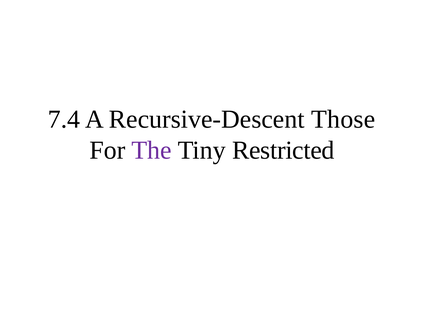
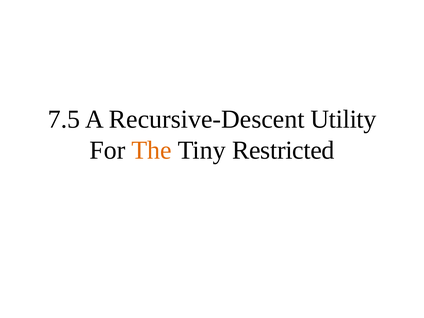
7.4: 7.4 -> 7.5
Those: Those -> Utility
The colour: purple -> orange
